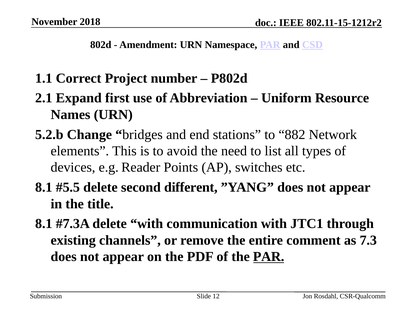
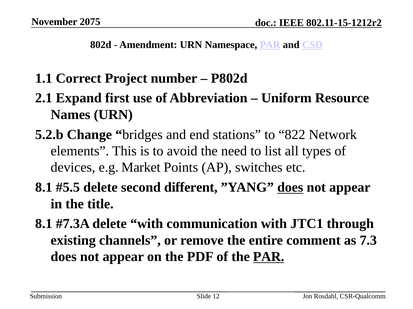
2018: 2018 -> 2075
882: 882 -> 822
Reader: Reader -> Market
does at (290, 188) underline: none -> present
